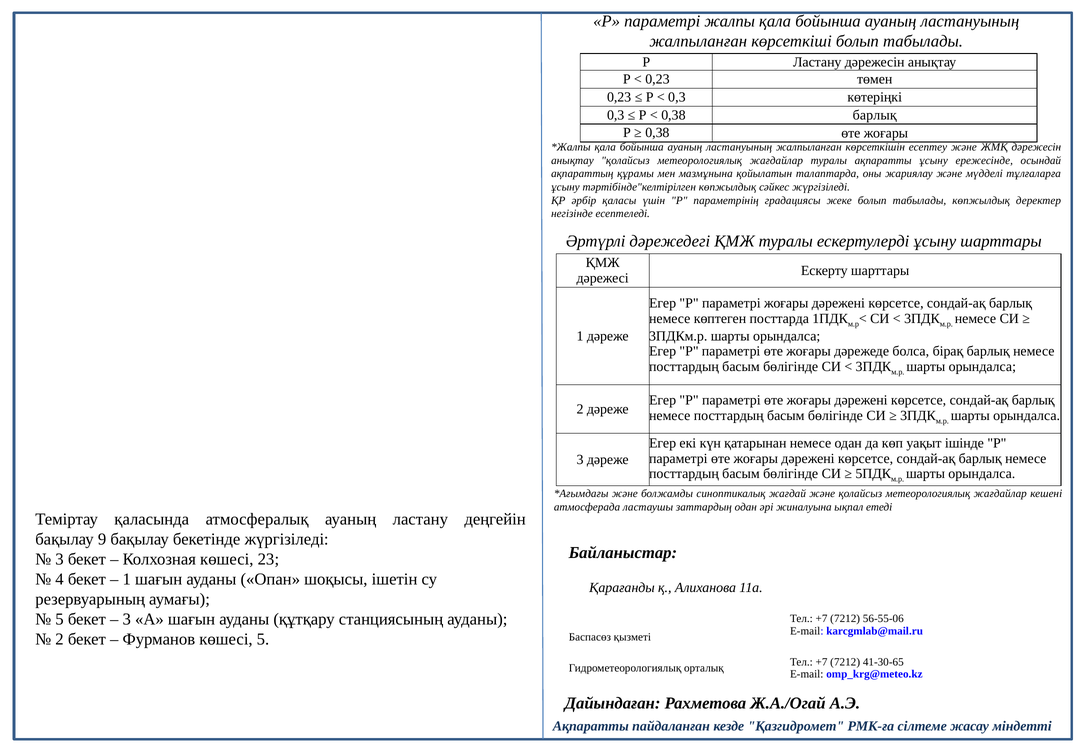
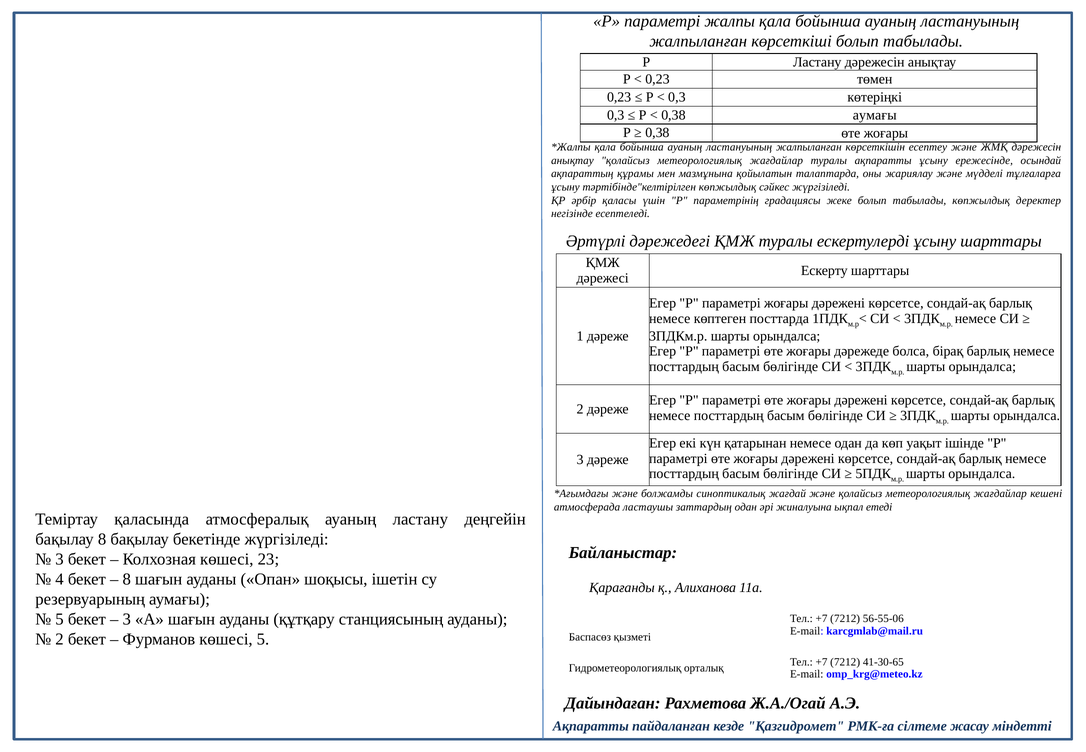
0,38 барлық: барлық -> аумағы
бақылау 9: 9 -> 8
1 at (127, 579): 1 -> 8
